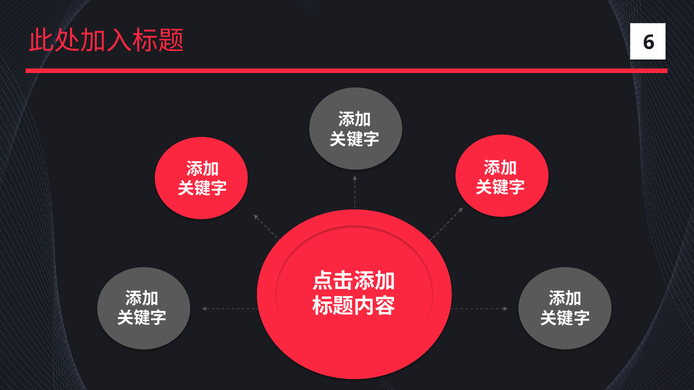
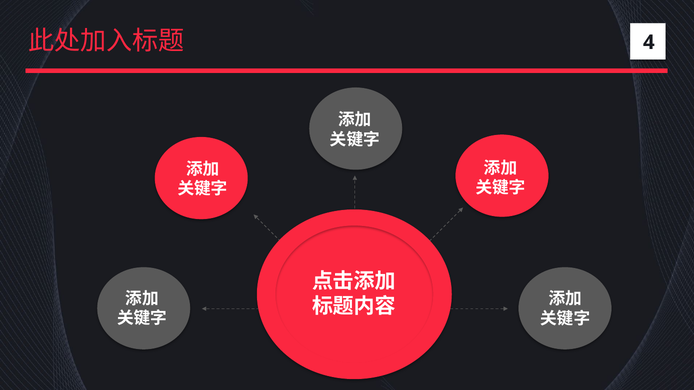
6: 6 -> 4
